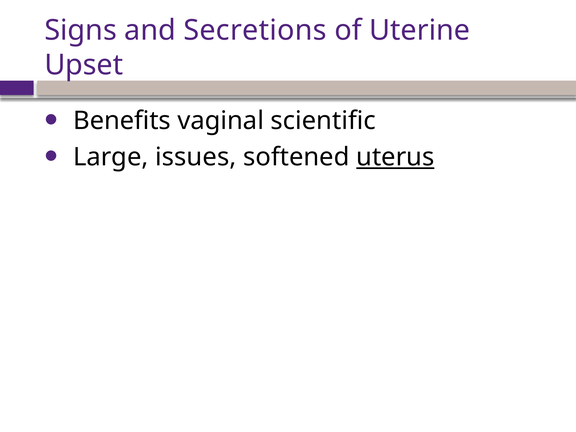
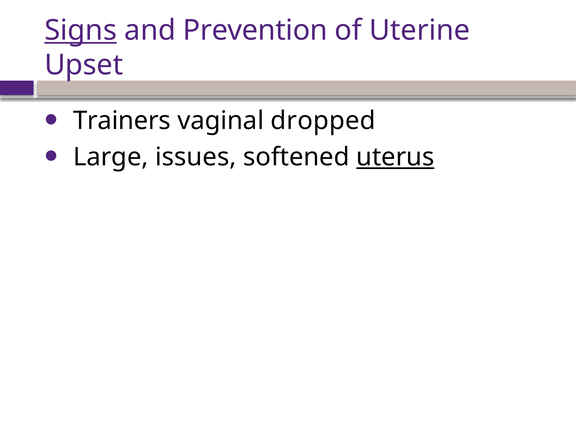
Signs underline: none -> present
Secretions: Secretions -> Prevention
Benefits: Benefits -> Trainers
scientific: scientific -> dropped
